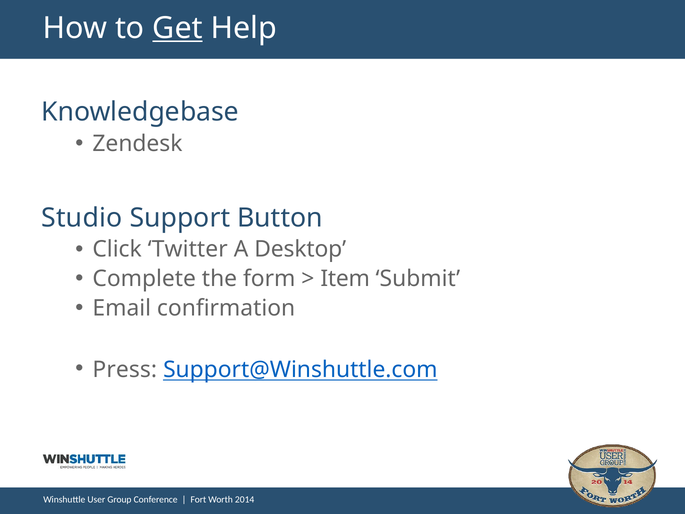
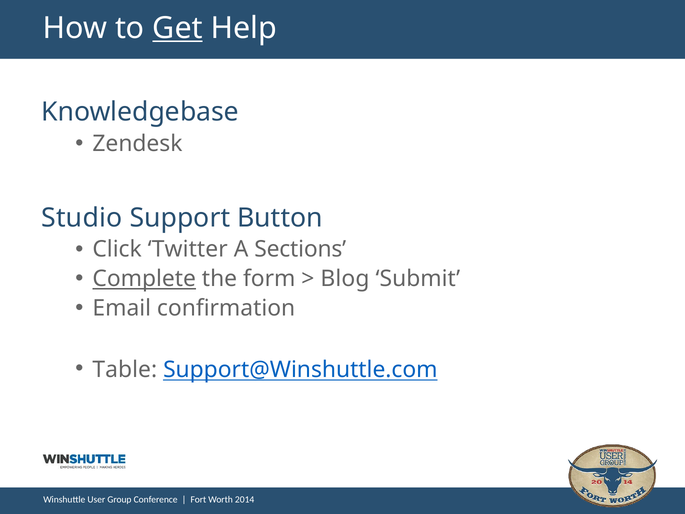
Desktop: Desktop -> Sections
Complete underline: none -> present
Item: Item -> Blog
Press: Press -> Table
